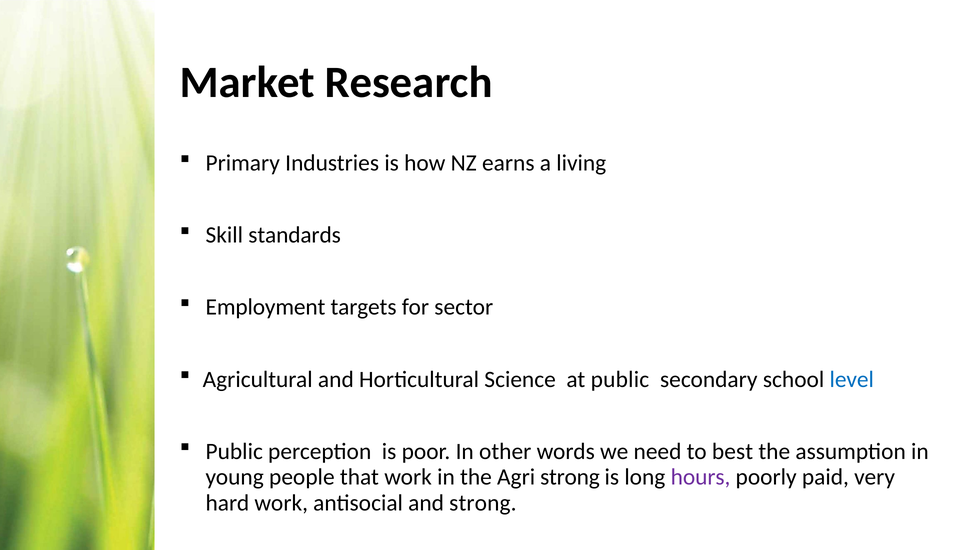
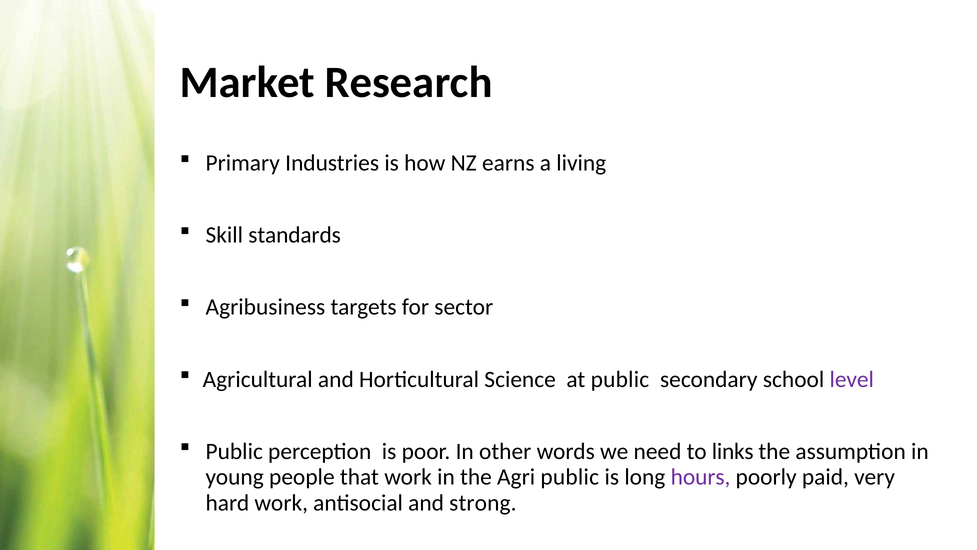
Employment: Employment -> Agribusiness
level colour: blue -> purple
best: best -> links
Agri strong: strong -> public
